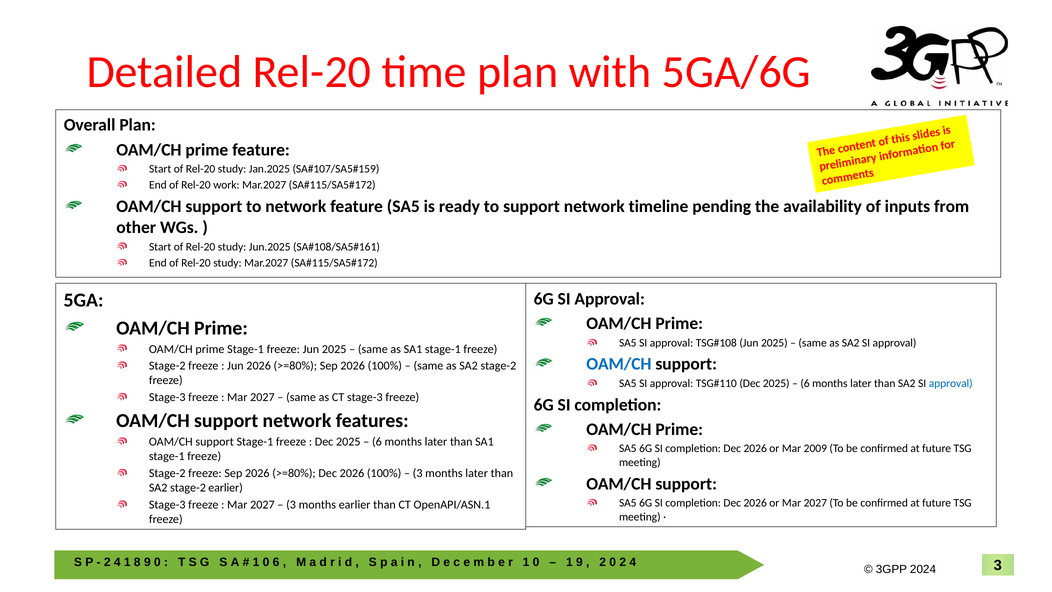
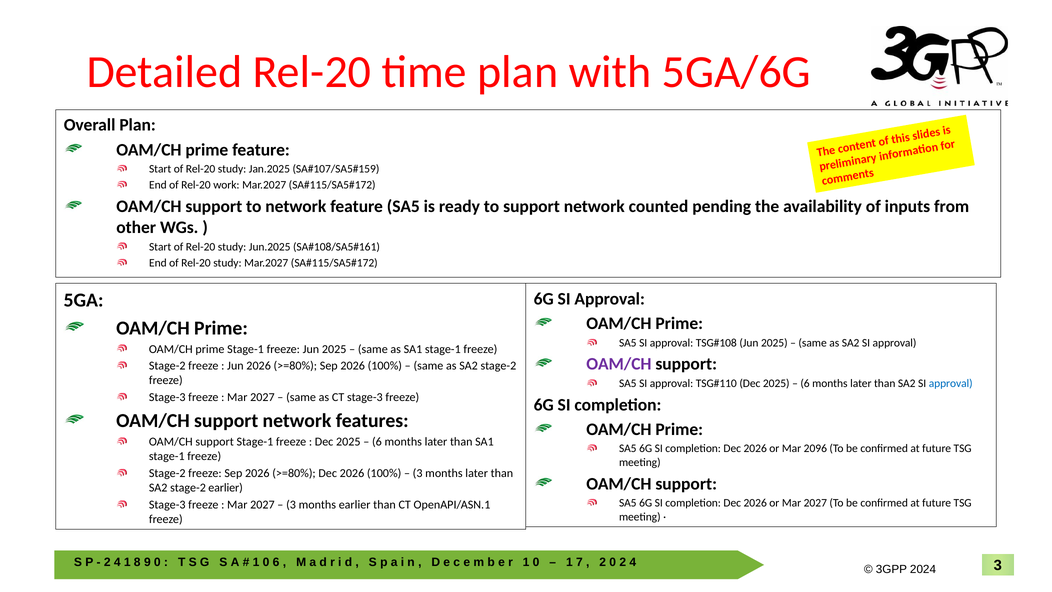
timeline: timeline -> counted
OAM/CH at (619, 364) colour: blue -> purple
2009: 2009 -> 2096
9 at (579, 562): 9 -> 7
